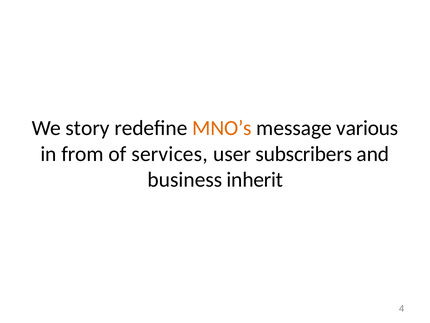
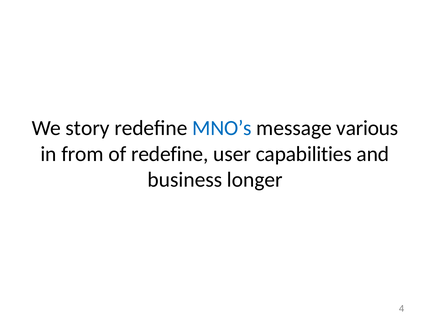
MNO’s colour: orange -> blue
of services: services -> redefine
subscribers: subscribers -> capabilities
inherit: inherit -> longer
